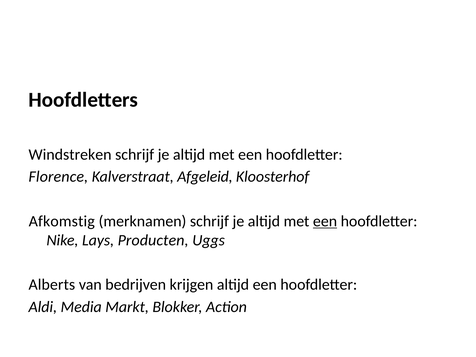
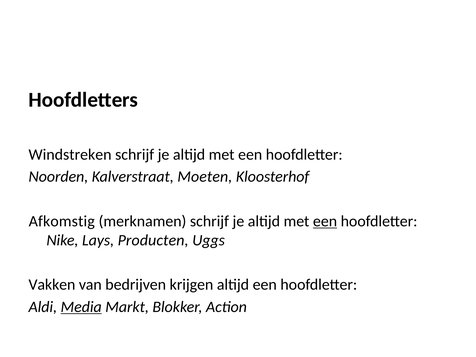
Florence: Florence -> Noorden
Afgeleid: Afgeleid -> Moeten
Alberts: Alberts -> Vakken
Media underline: none -> present
